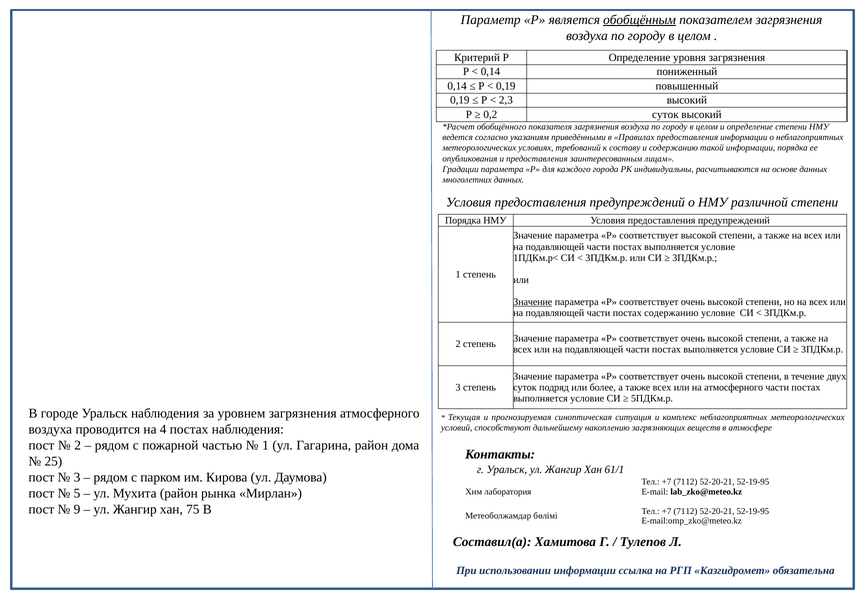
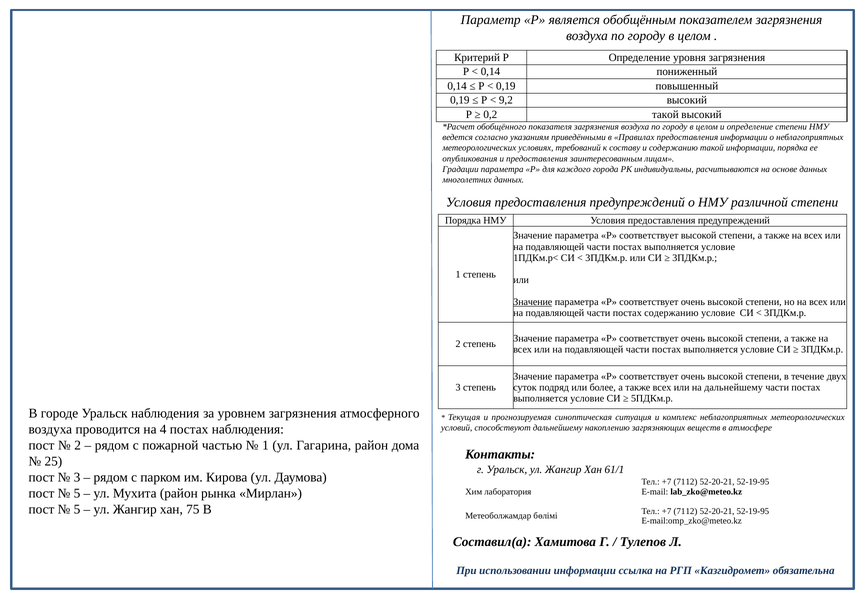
обобщённым underline: present -> none
2,3: 2,3 -> 9,2
0,2 суток: суток -> такой
на атмосферного: атмосферного -> дальнейшему
9 at (77, 509): 9 -> 5
